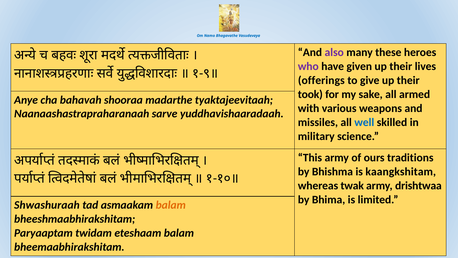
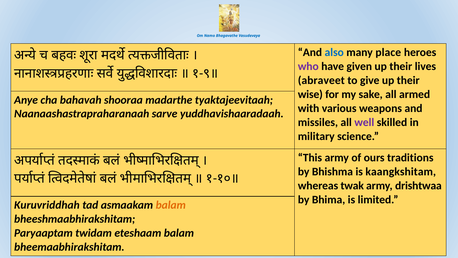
also colour: purple -> blue
these: these -> place
offerings: offerings -> abraveet
took: took -> wise
well colour: blue -> purple
Shwashuraah: Shwashuraah -> Kuruvriddhah
